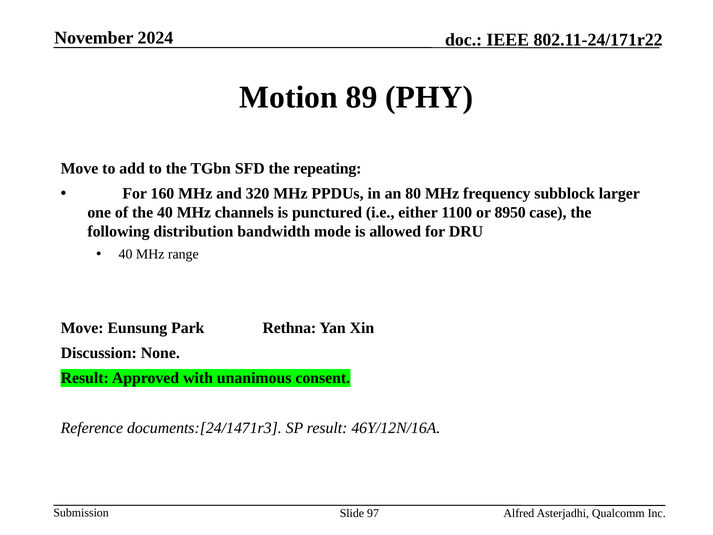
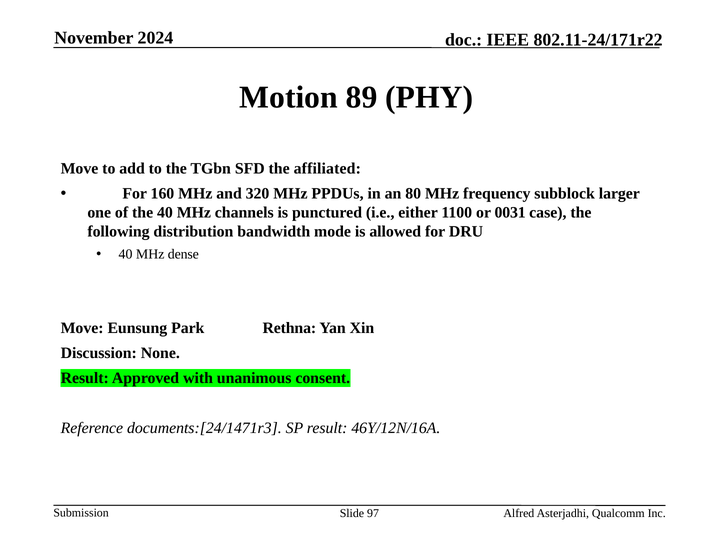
repeating: repeating -> affiliated
8950: 8950 -> 0031
range: range -> dense
